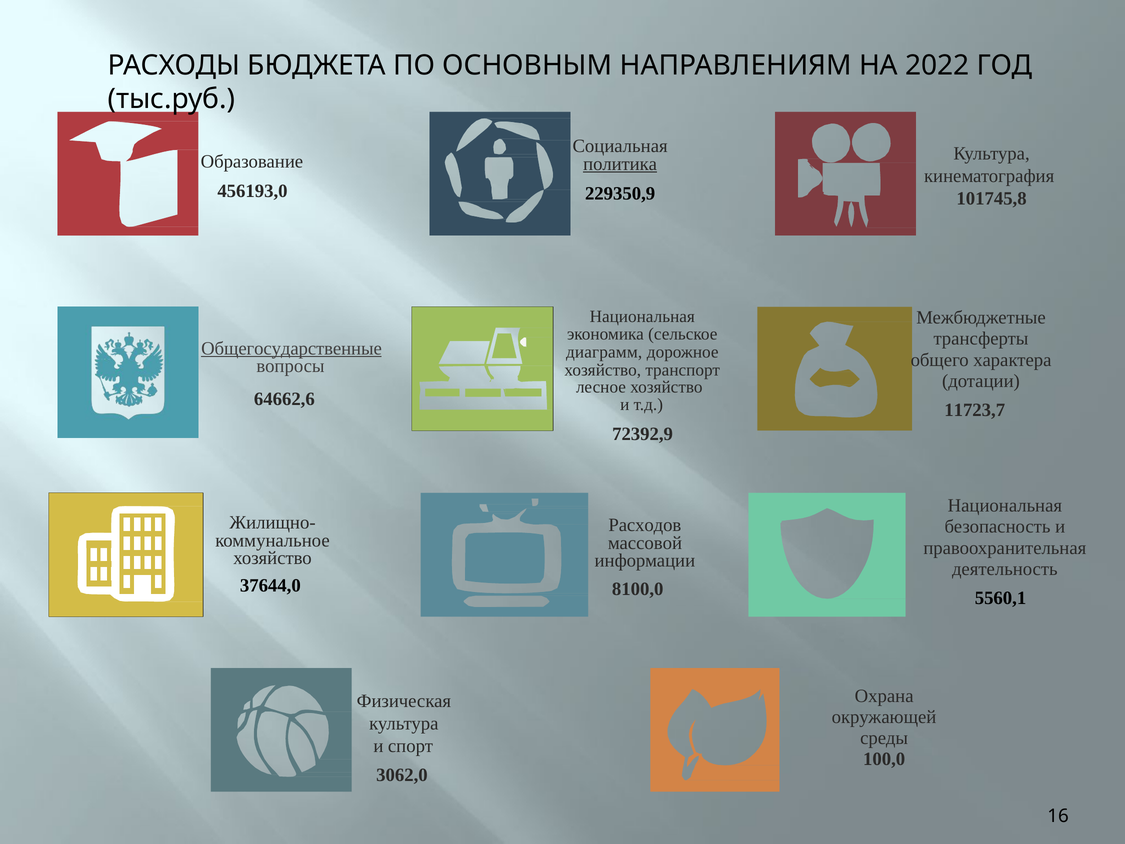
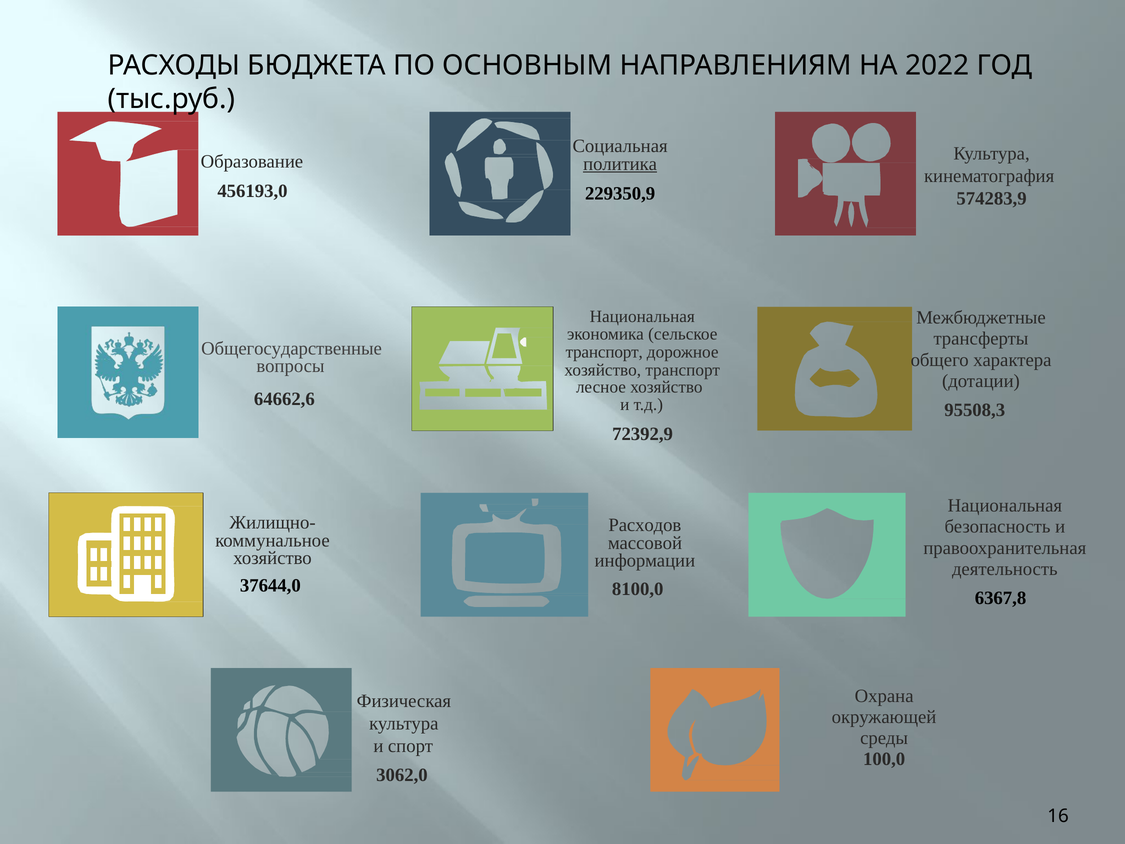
101745,8: 101745,8 -> 574283,9
Общегосударственные underline: present -> none
диаграмм at (604, 352): диаграмм -> транспорт
11723,7: 11723,7 -> 95508,3
5560,1: 5560,1 -> 6367,8
